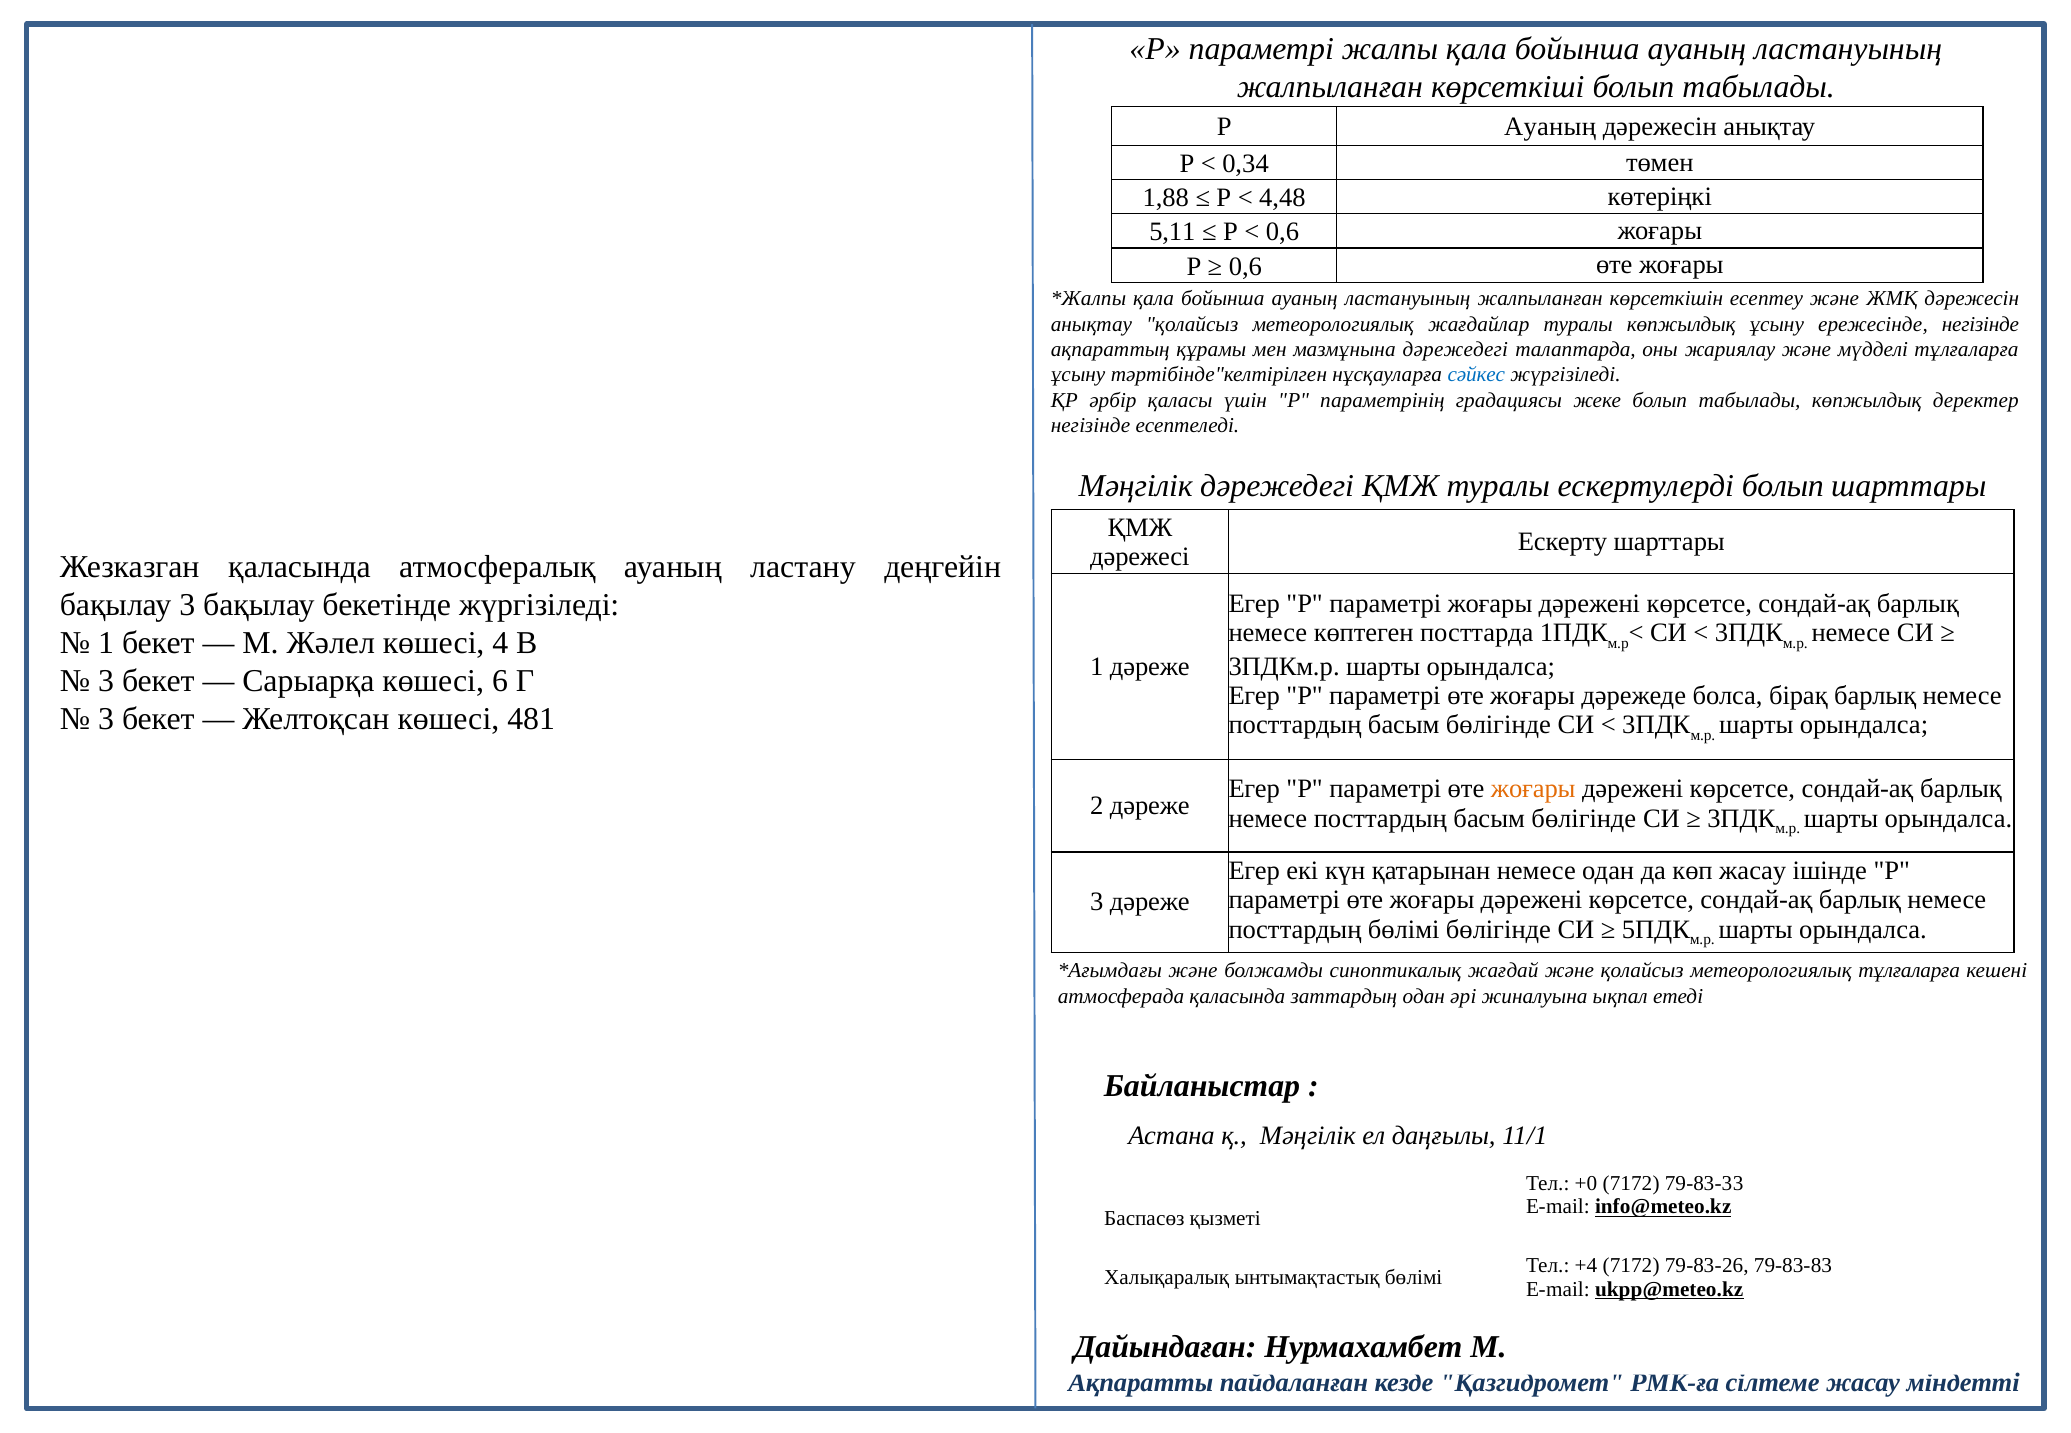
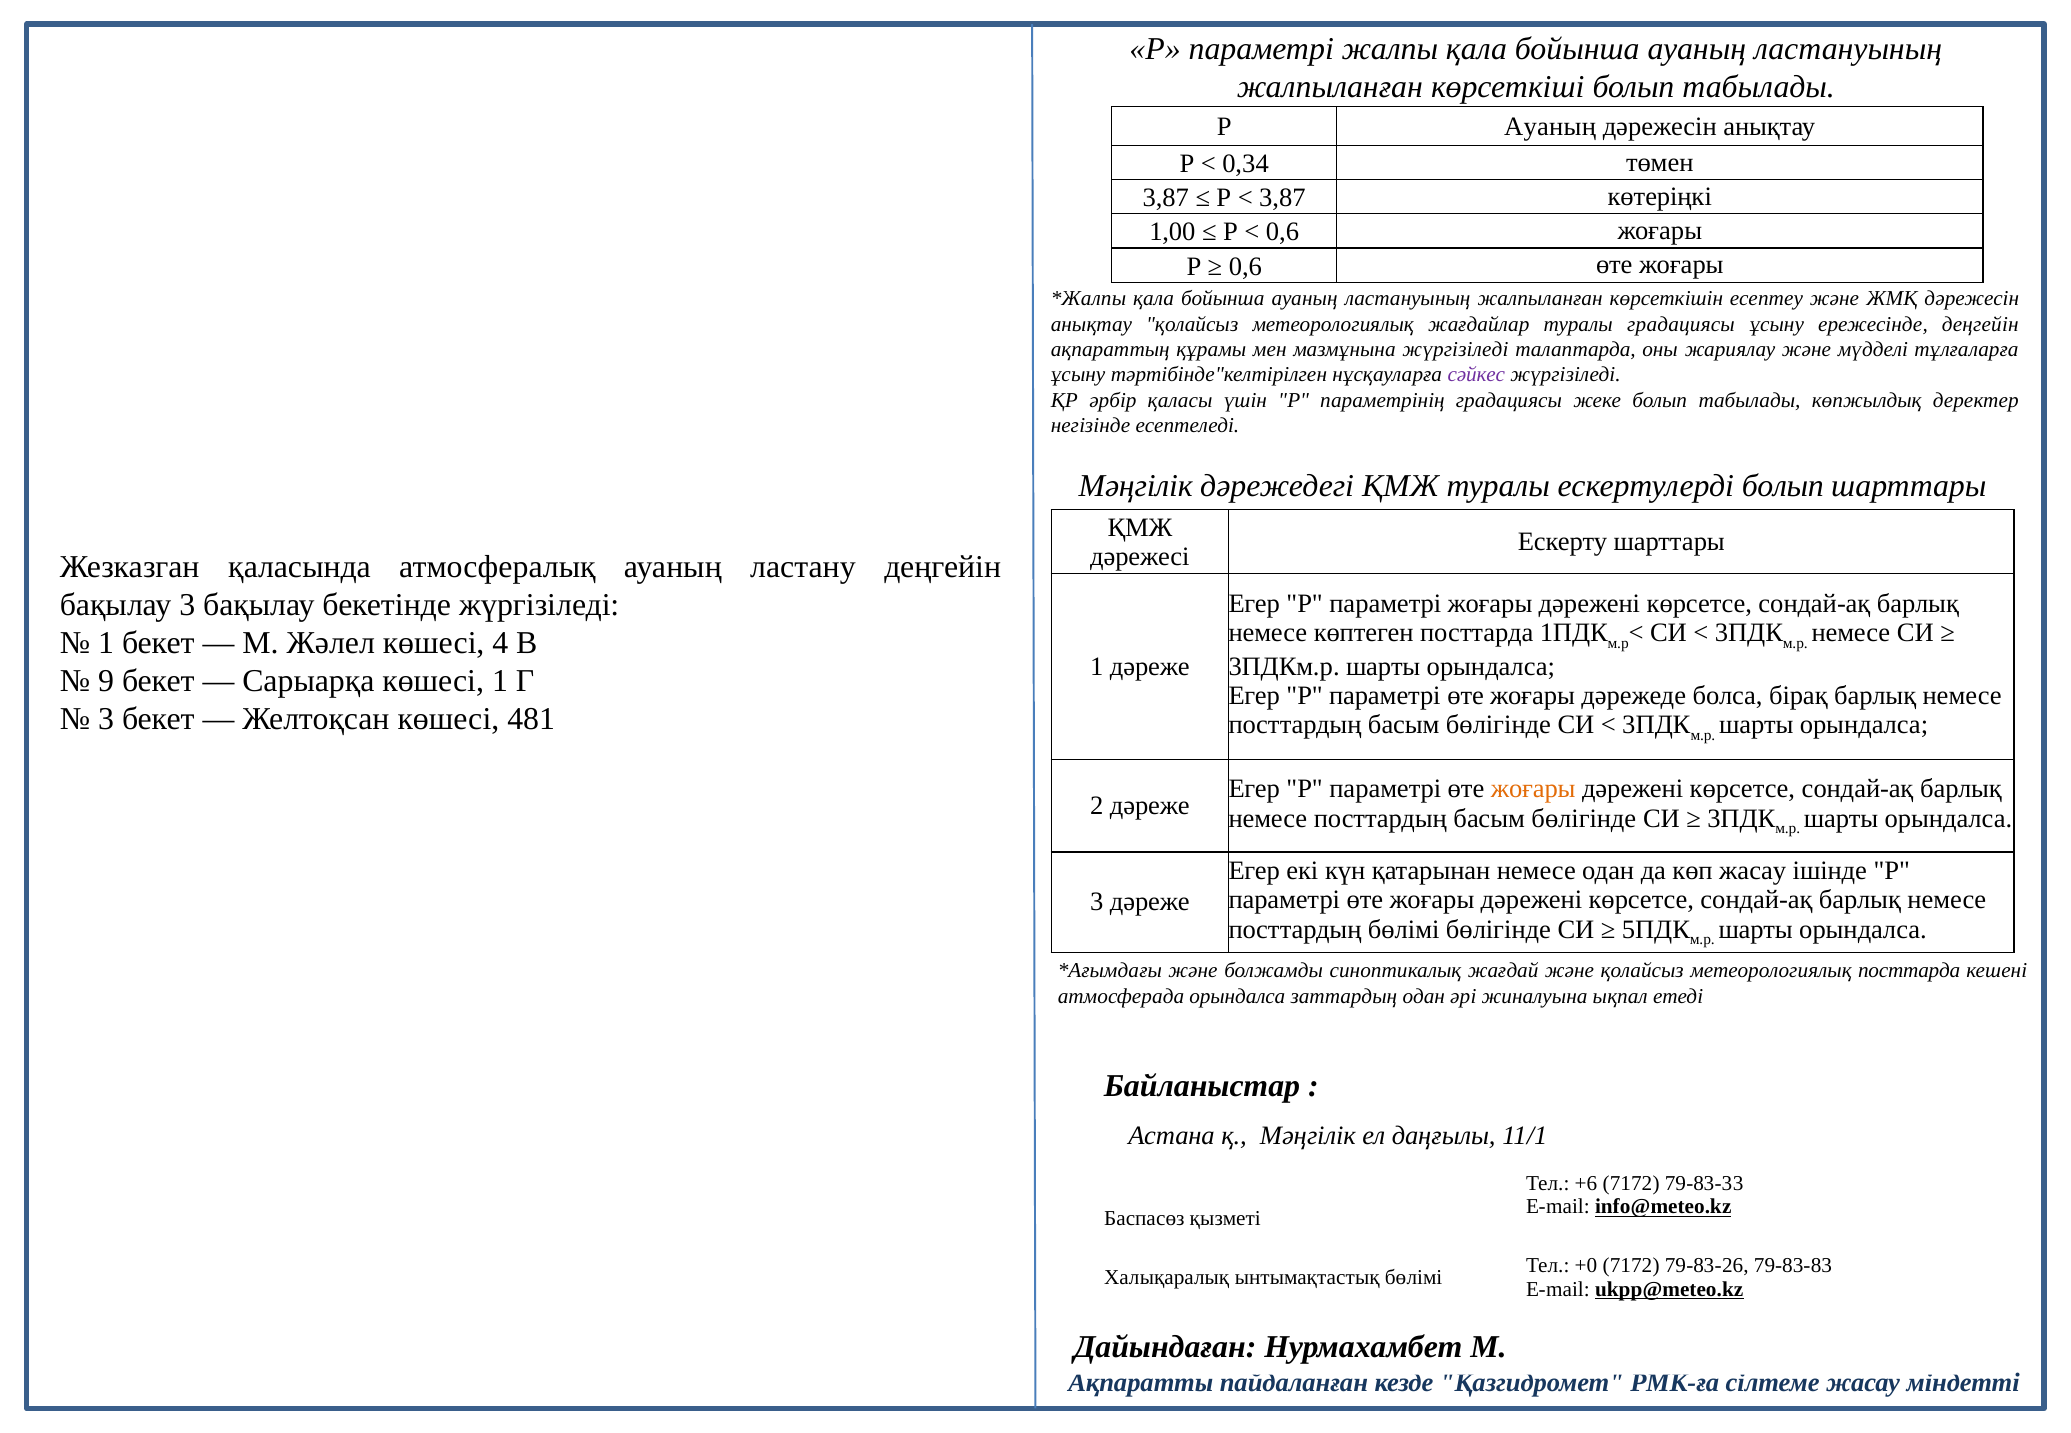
1,88 at (1166, 198): 1,88 -> 3,87
4,48 at (1282, 198): 4,48 -> 3,87
5,11: 5,11 -> 1,00
туралы көпжылдық: көпжылдық -> градациясы
ережесінде негізінде: негізінде -> деңгейін
мазмұнына дәрежедегі: дәрежедегі -> жүргізіледі
сәйкес colour: blue -> purple
3 at (106, 682): 3 -> 9
көшесі 6: 6 -> 1
метеорологиялық тұлғаларға: тұлғаларға -> посттарда
атмосферада қаласында: қаласында -> орындалса
+0: +0 -> +6
+4: +4 -> +0
